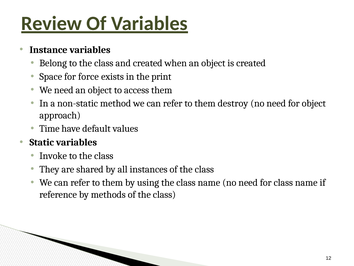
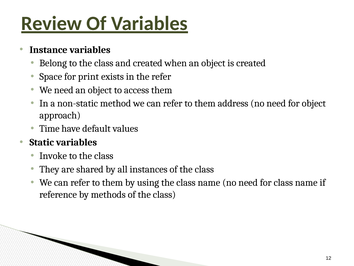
force: force -> print
the print: print -> refer
destroy: destroy -> address
